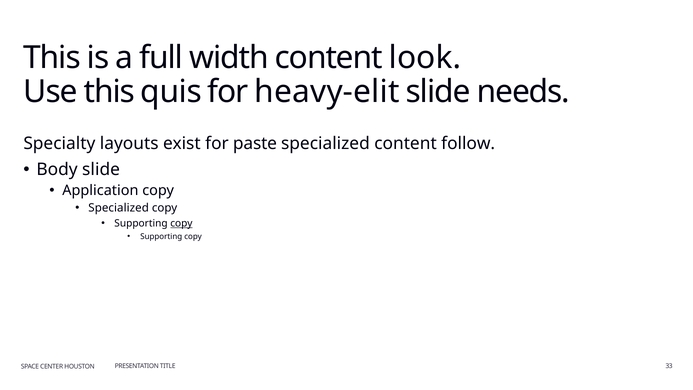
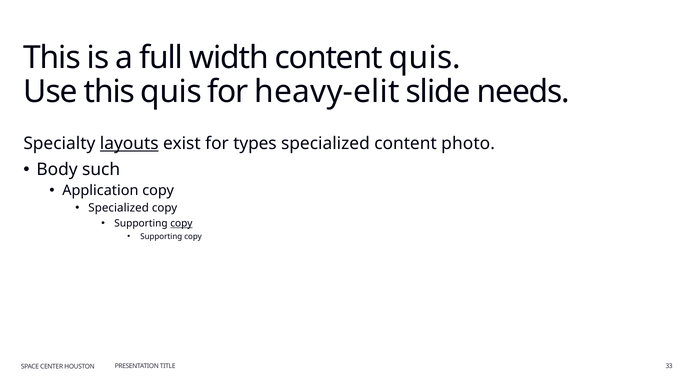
content look: look -> quis
layouts underline: none -> present
paste: paste -> types
follow: follow -> photo
Body slide: slide -> such
